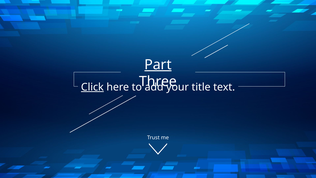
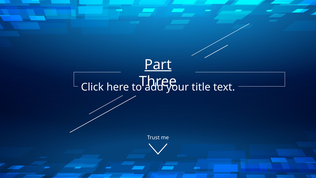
Click underline: present -> none
